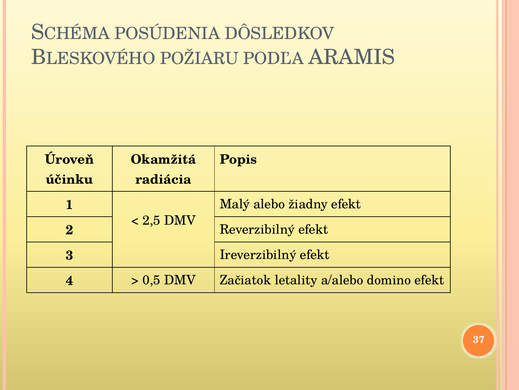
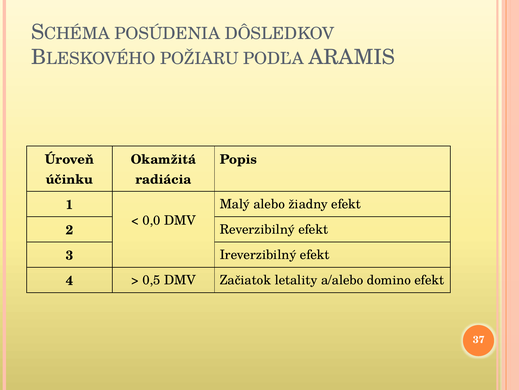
2,5: 2,5 -> 0,0
